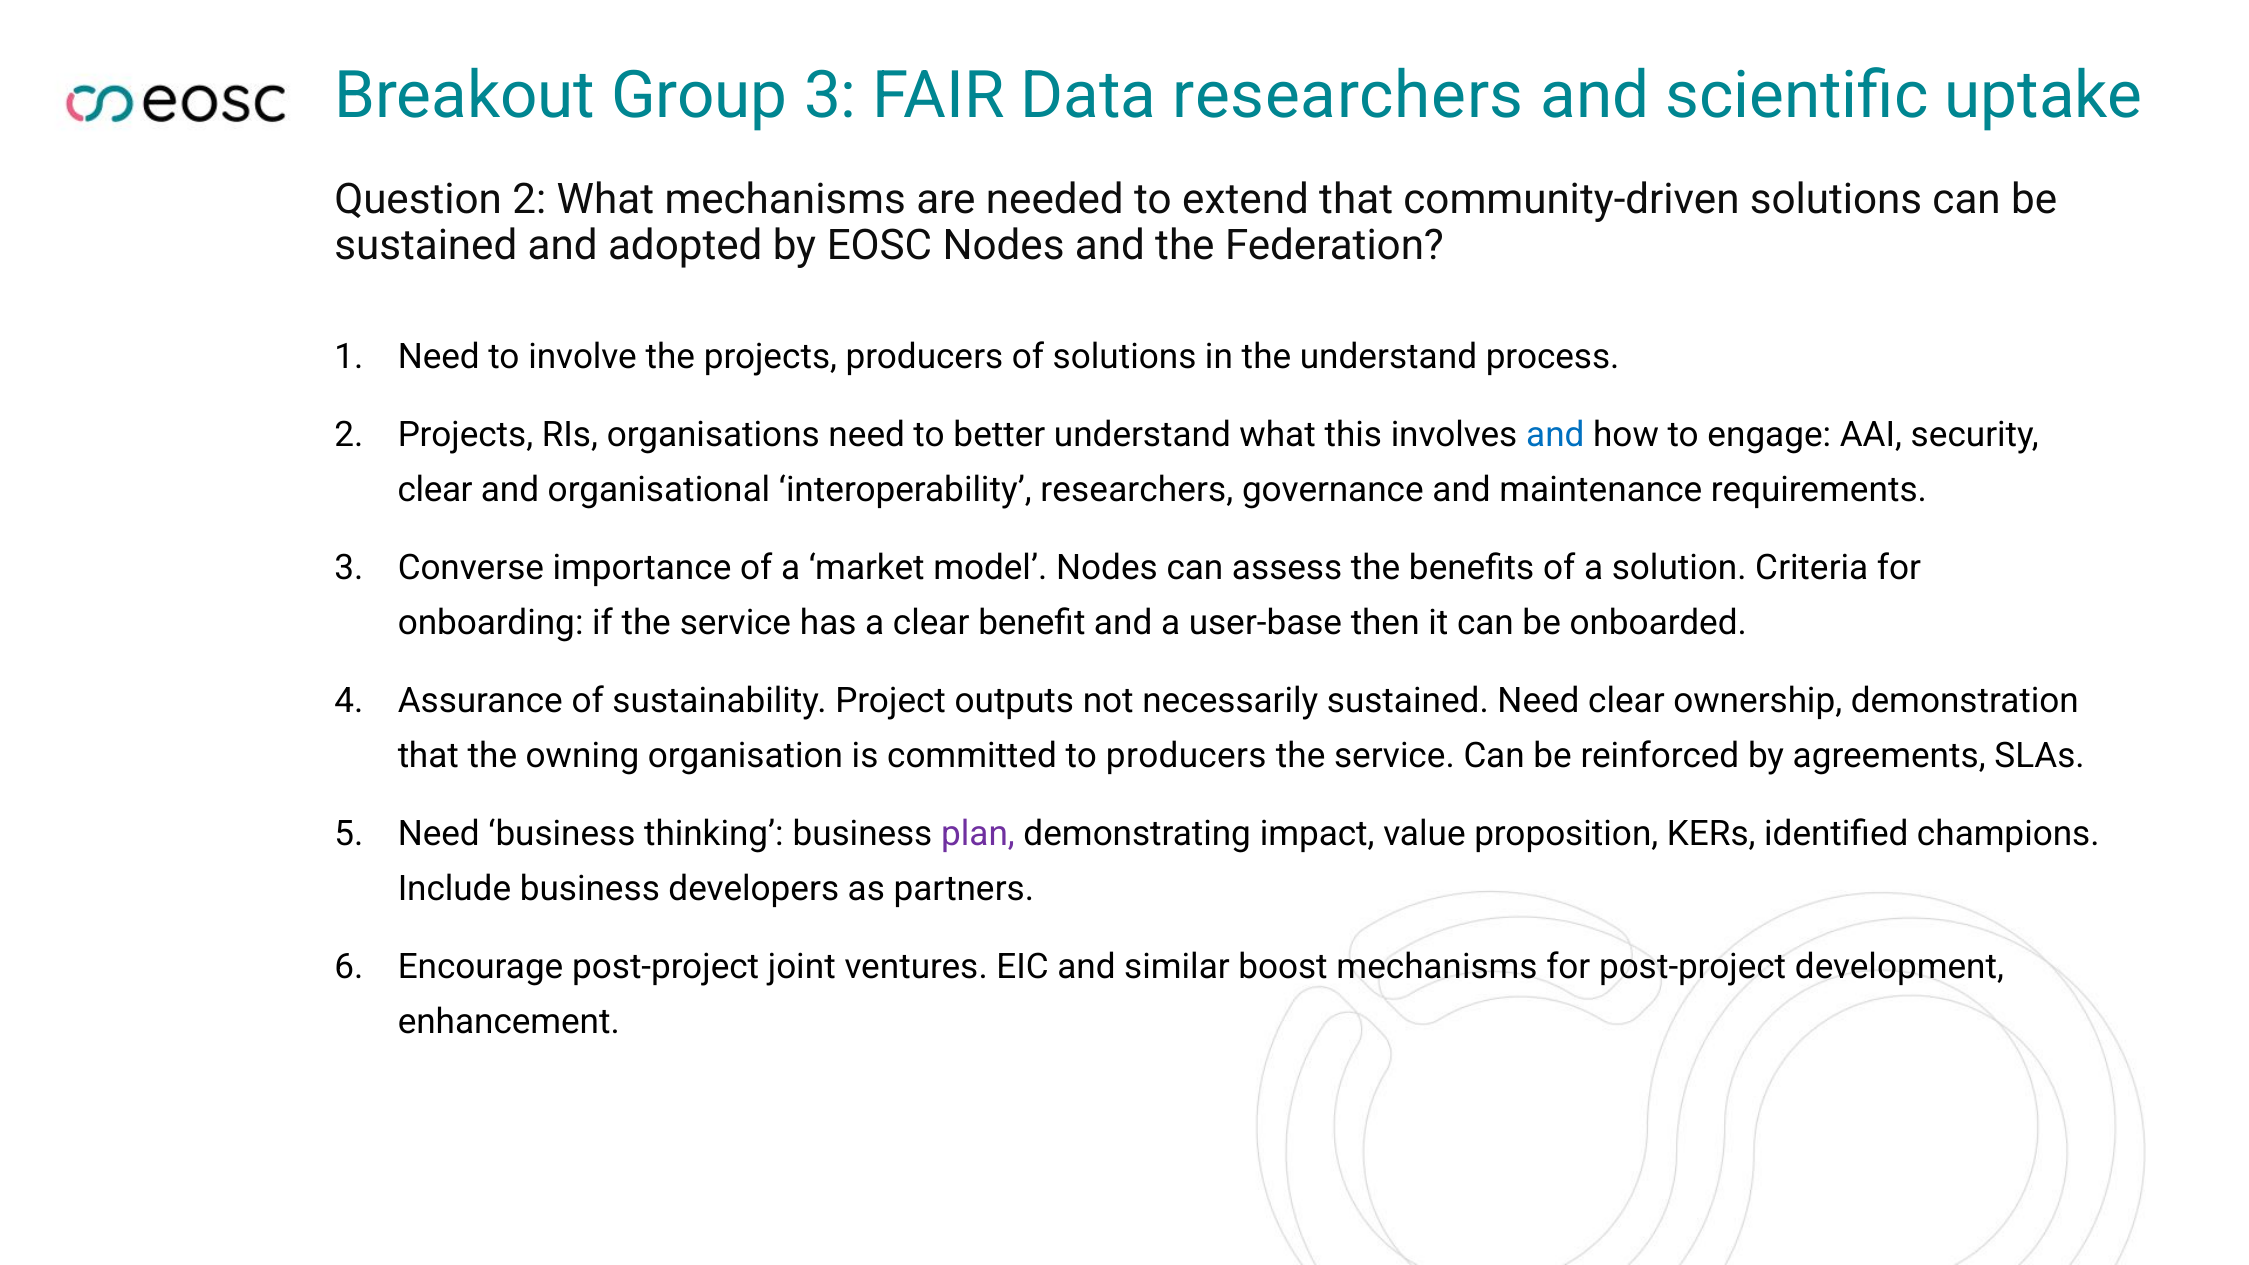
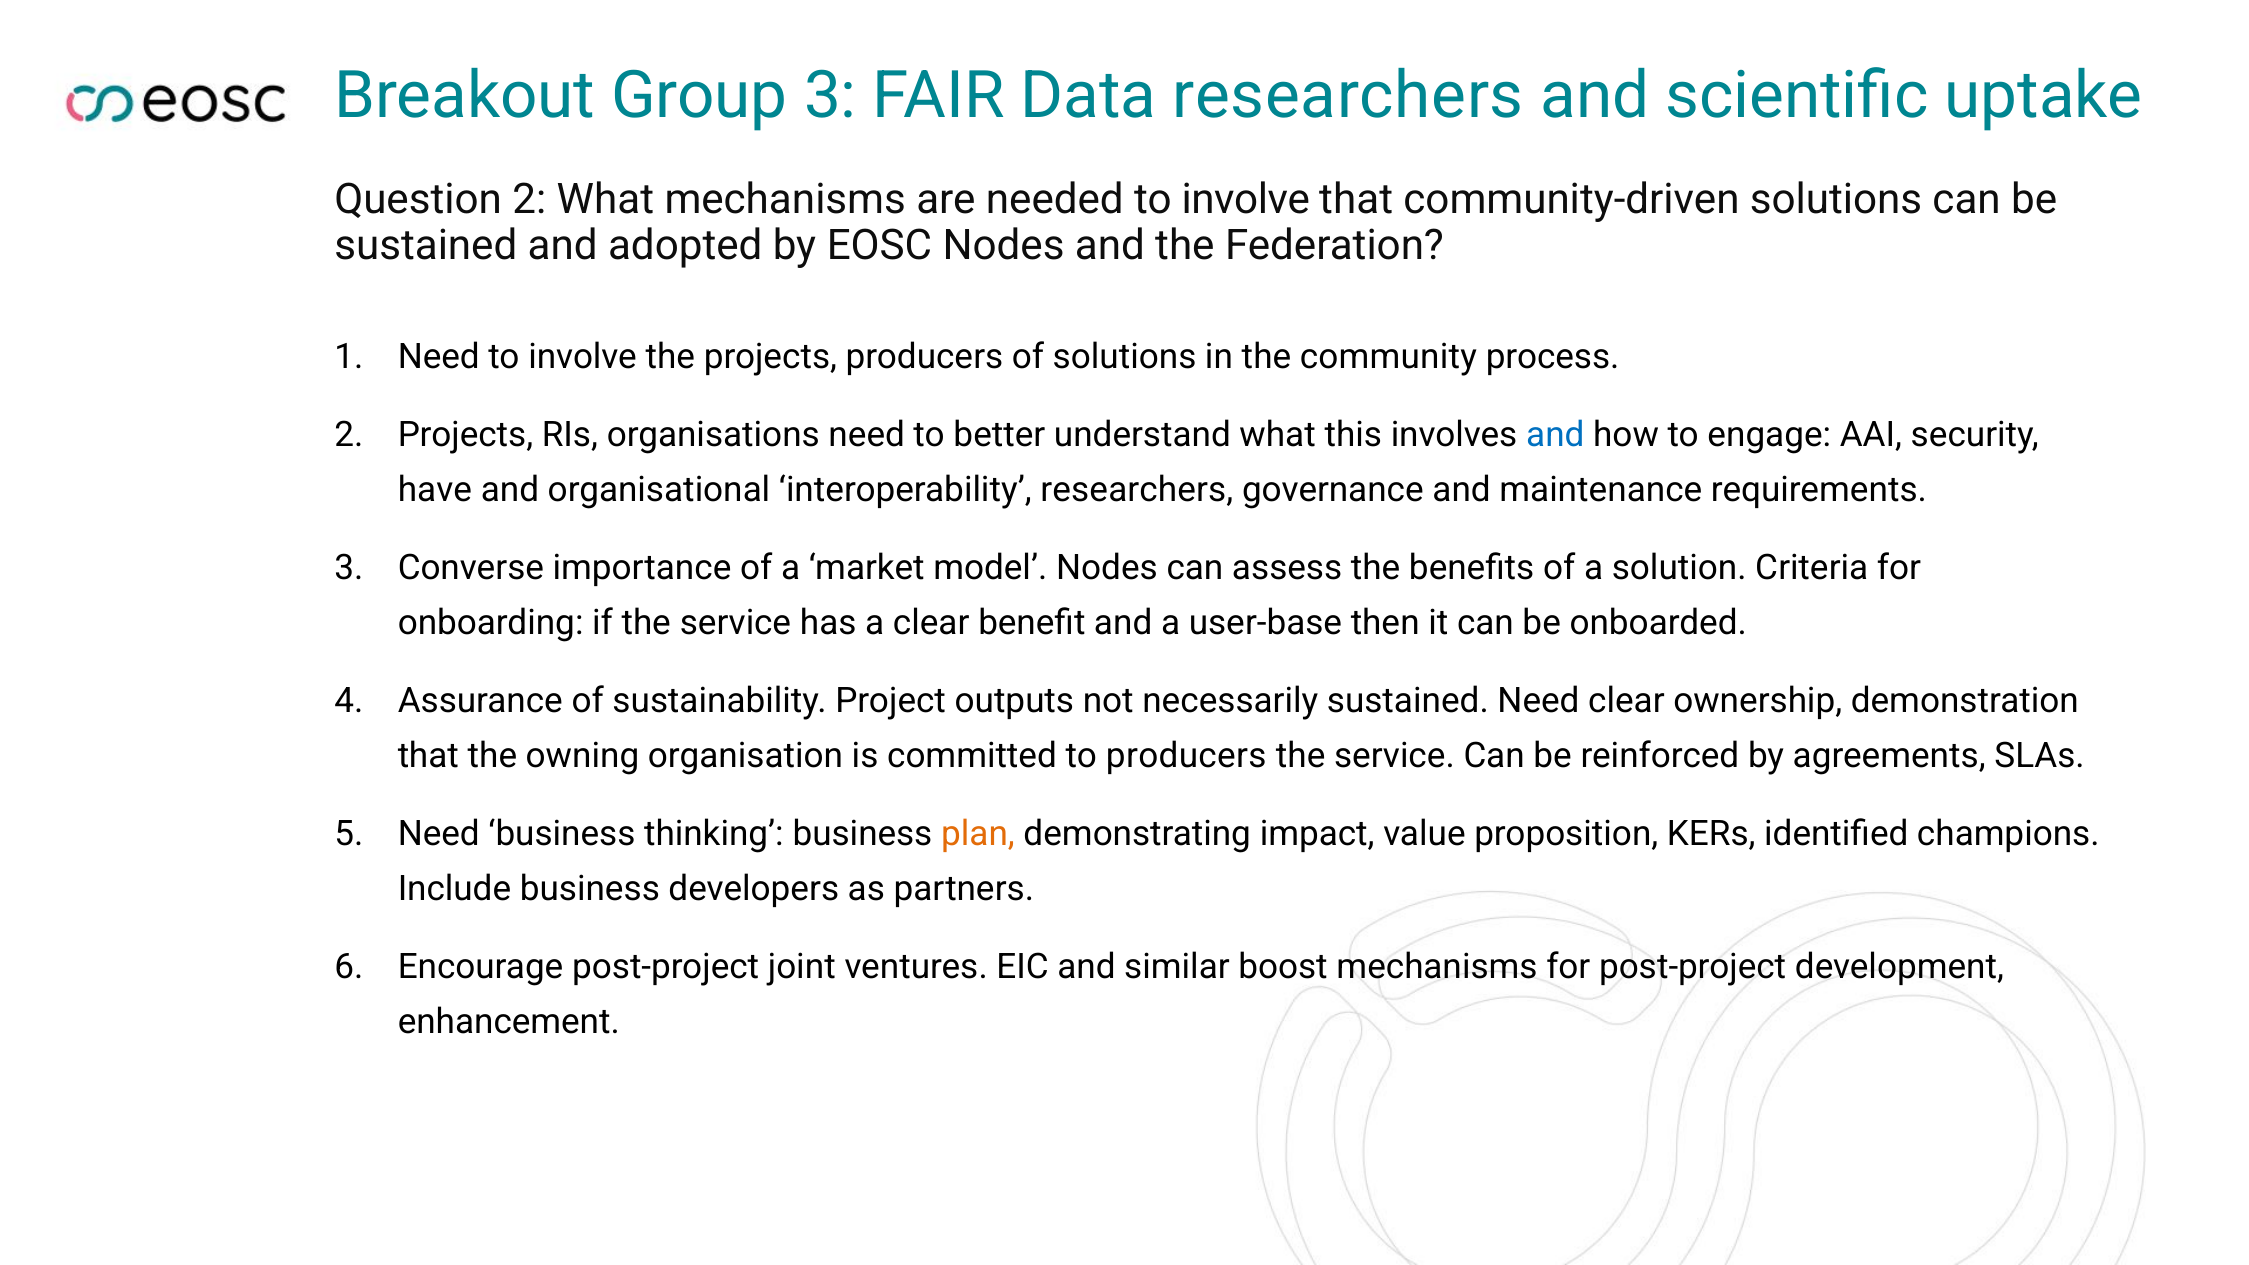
needed to extend: extend -> involve
the understand: understand -> community
clear at (435, 490): clear -> have
plan colour: purple -> orange
